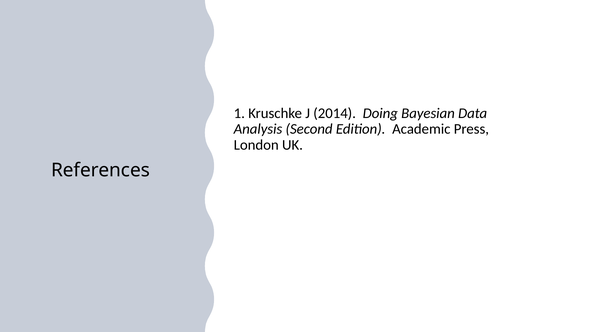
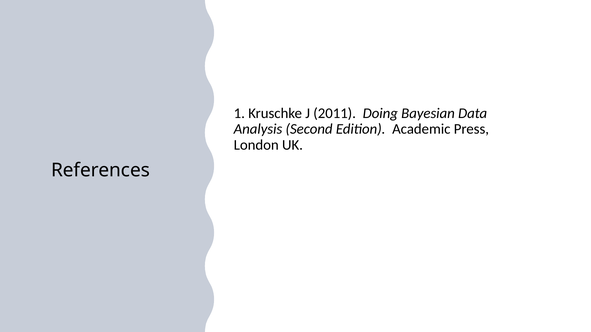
2014: 2014 -> 2011
